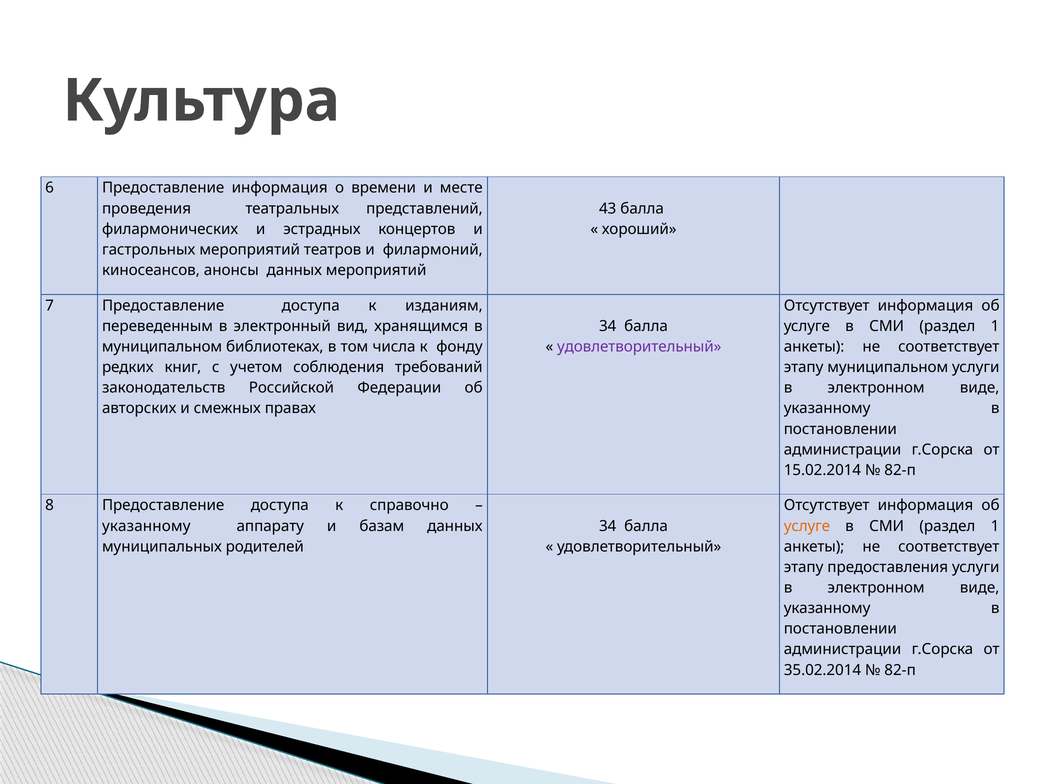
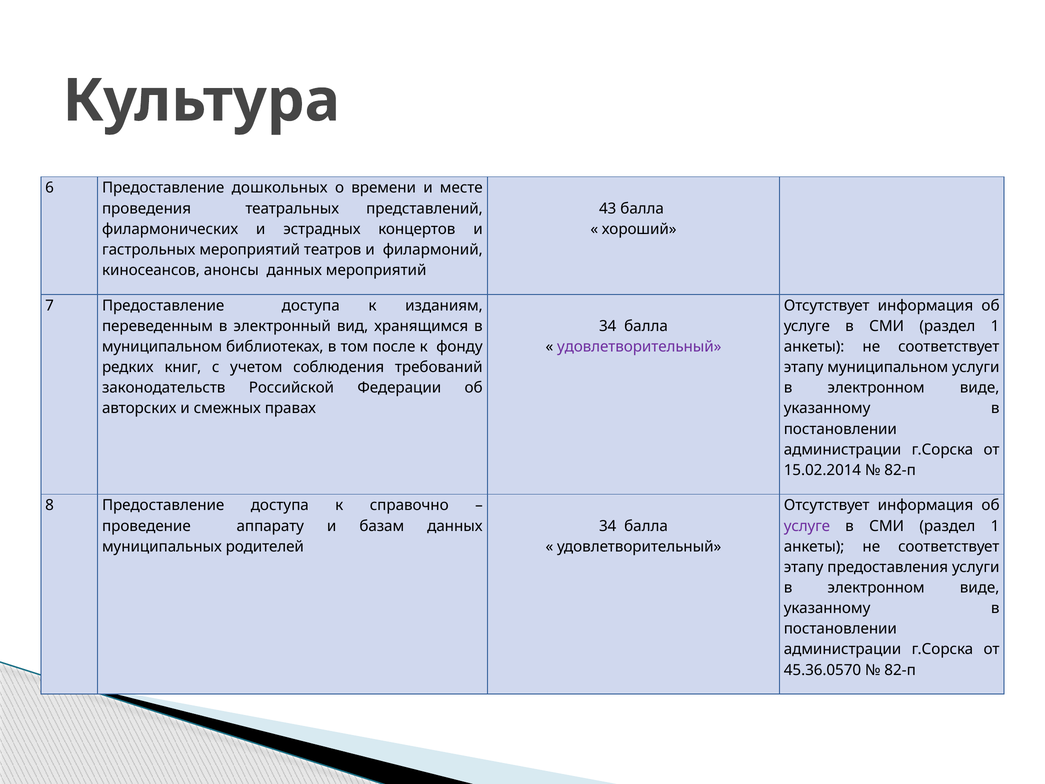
Предоставление информация: информация -> дошкольных
числа: числа -> после
указанному at (146, 526): указанному -> проведение
услуге at (807, 526) colour: orange -> purple
35.02.2014: 35.02.2014 -> 45.36.0570
